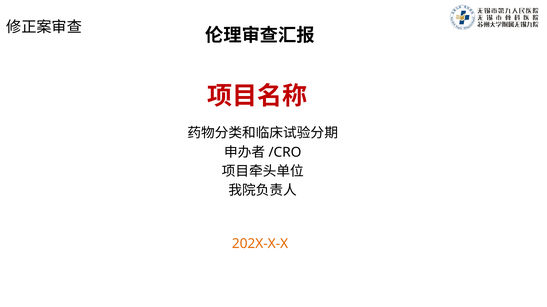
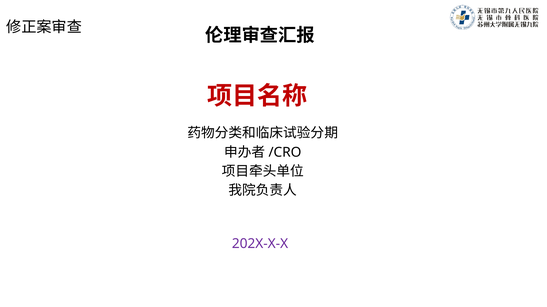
202X-X-X colour: orange -> purple
